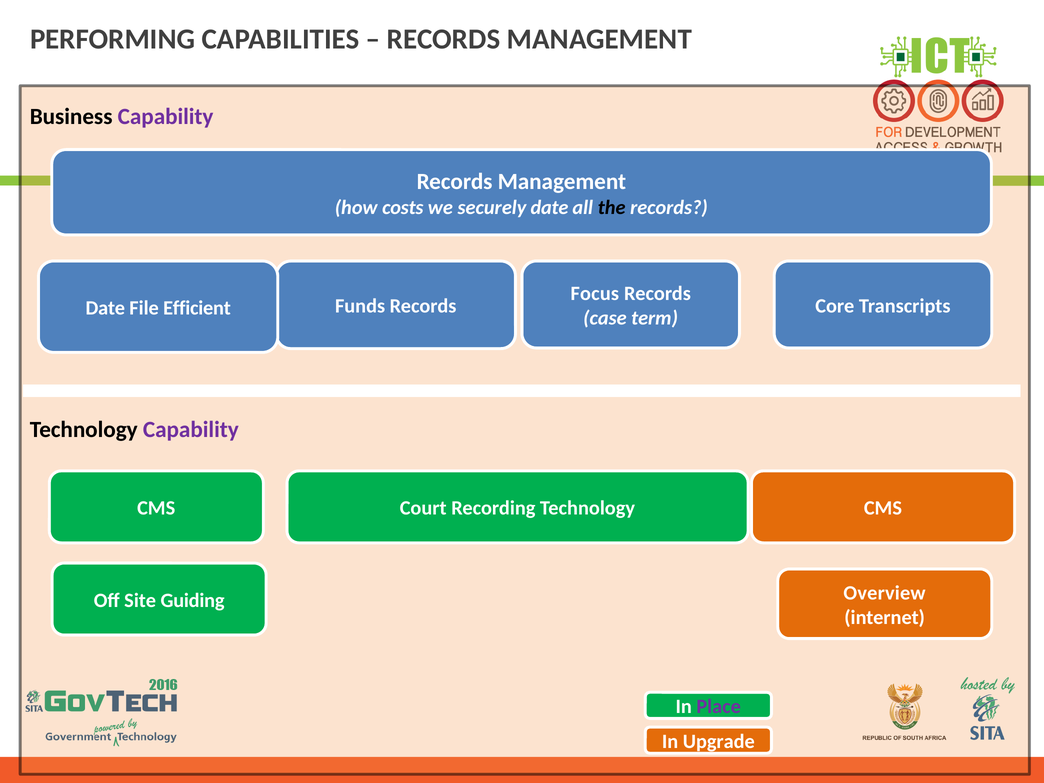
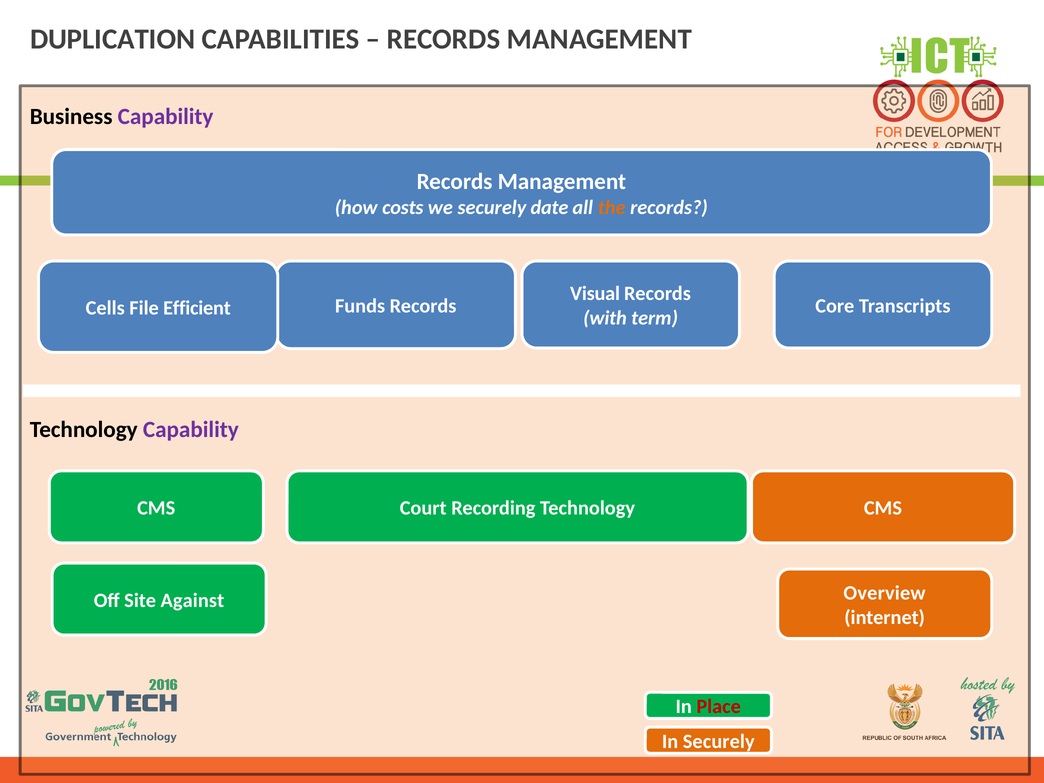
PERFORMING: PERFORMING -> DUPLICATION
the colour: black -> orange
Focus: Focus -> Visual
Date at (105, 308): Date -> Cells
case: case -> with
Guiding: Guiding -> Against
Place colour: purple -> red
In Upgrade: Upgrade -> Securely
